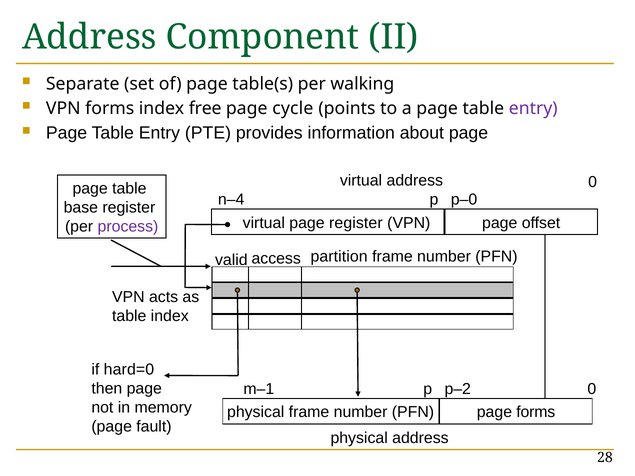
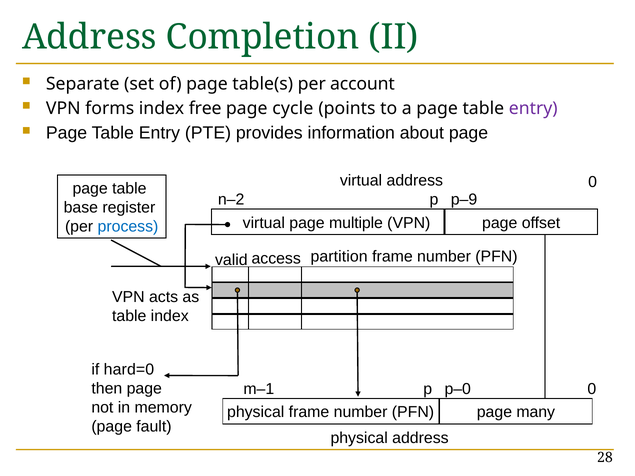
Component: Component -> Completion
walking: walking -> account
n–4: n–4 -> n–2
p–0: p–0 -> p–9
page register: register -> multiple
process colour: purple -> blue
p–2: p–2 -> p–0
page forms: forms -> many
